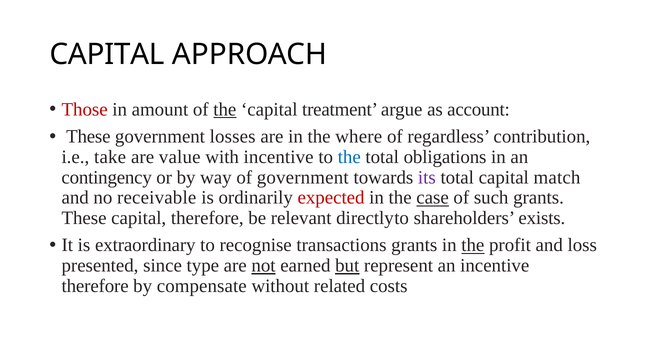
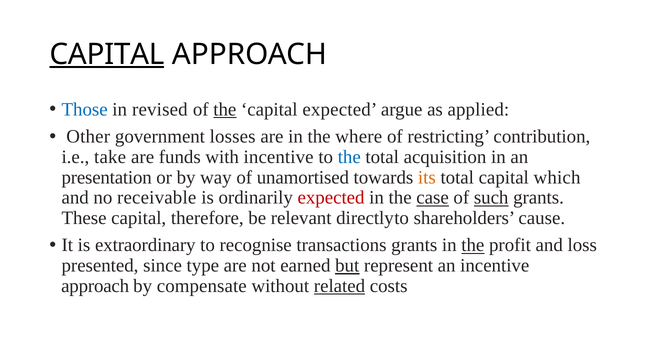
CAPITAL at (107, 54) underline: none -> present
Those colour: red -> blue
amount: amount -> revised
capital treatment: treatment -> expected
account: account -> applied
These at (88, 137): These -> Other
regardless: regardless -> restricting
value: value -> funds
obligations: obligations -> acquisition
contingency: contingency -> presentation
of government: government -> unamortised
its colour: purple -> orange
match: match -> which
such underline: none -> present
exists: exists -> cause
not underline: present -> none
therefore at (95, 286): therefore -> approach
related underline: none -> present
